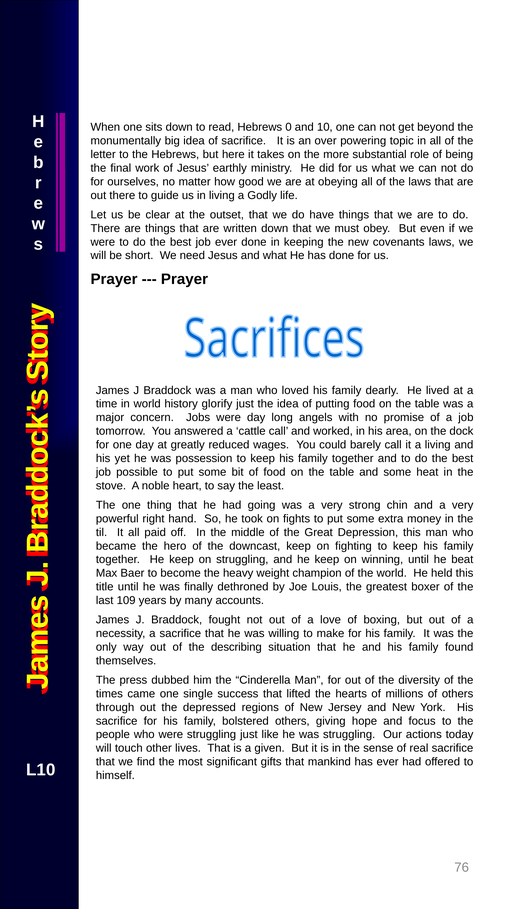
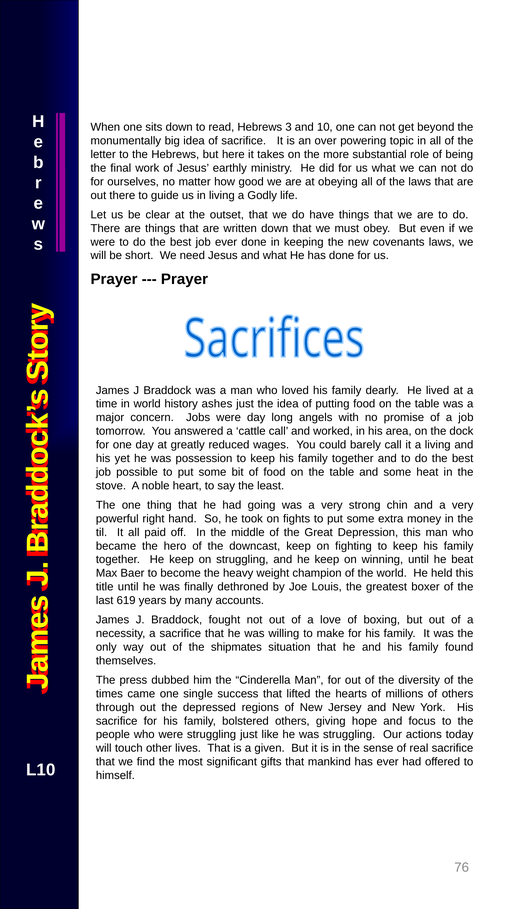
0: 0 -> 3
glorify: glorify -> ashes
109: 109 -> 619
describing: describing -> shipmates
